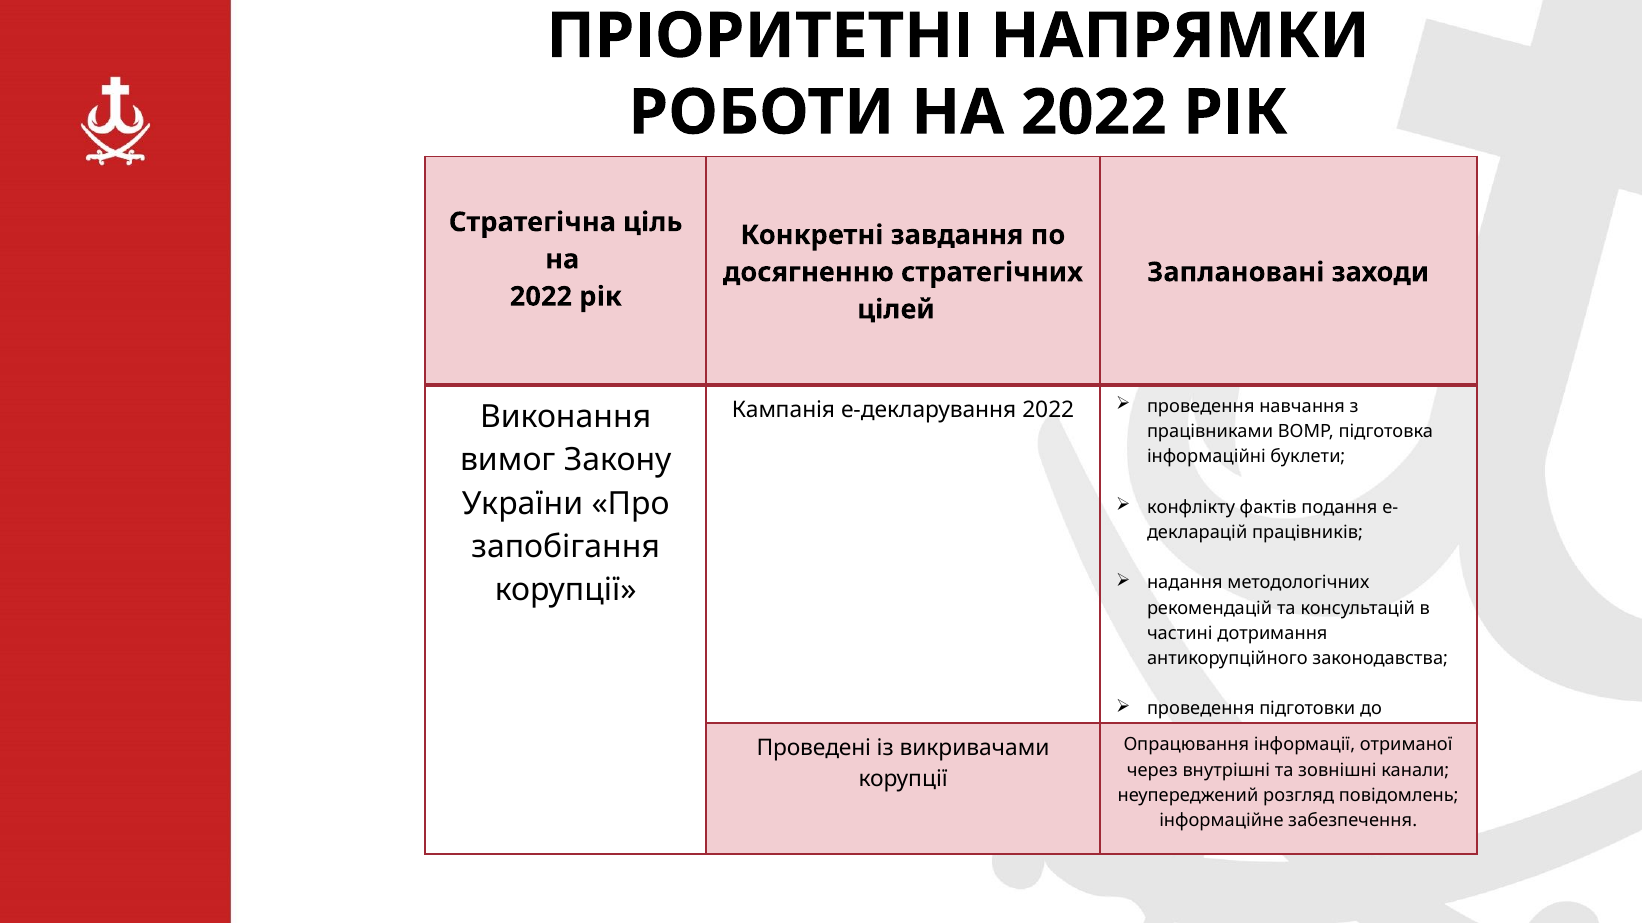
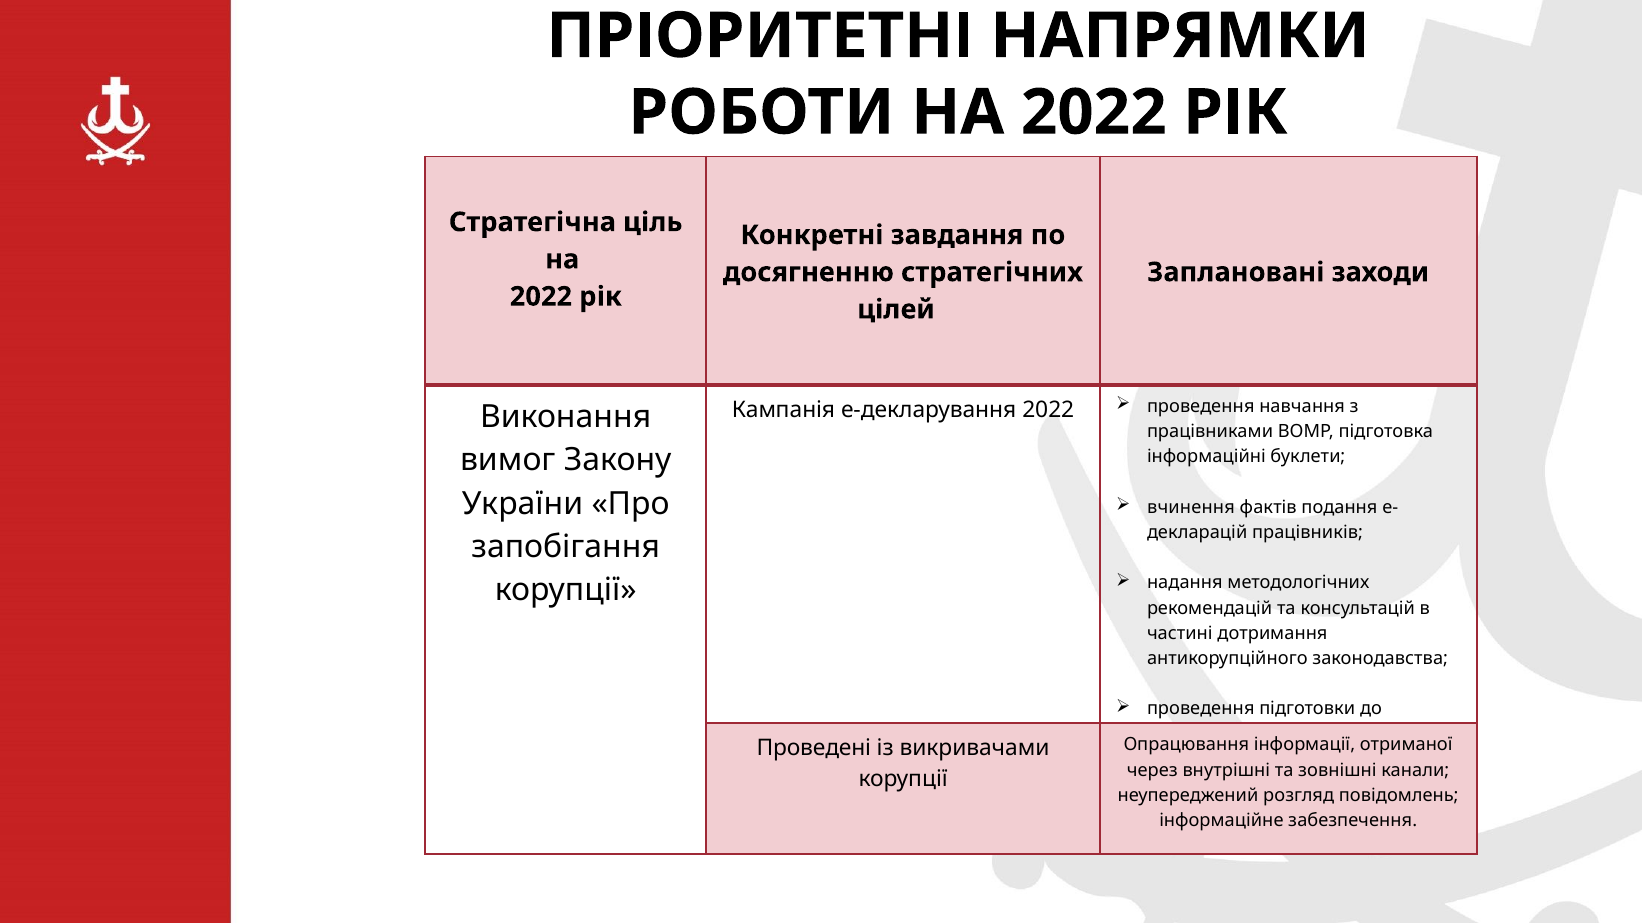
конфлікту: конфлікту -> вчинення
